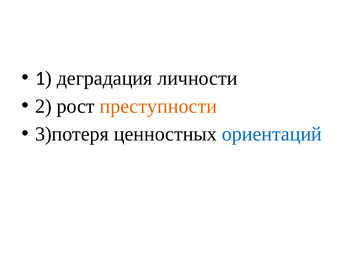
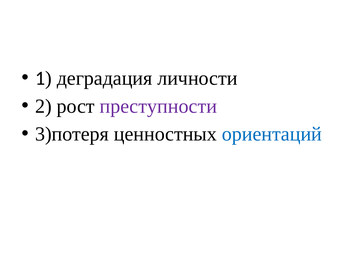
преступности colour: orange -> purple
